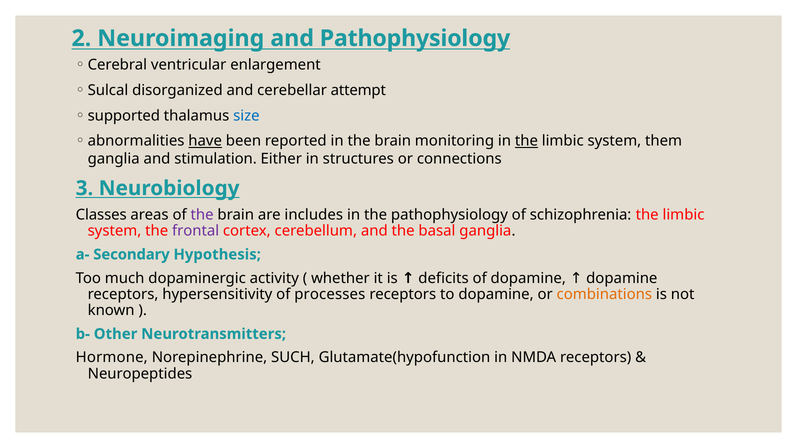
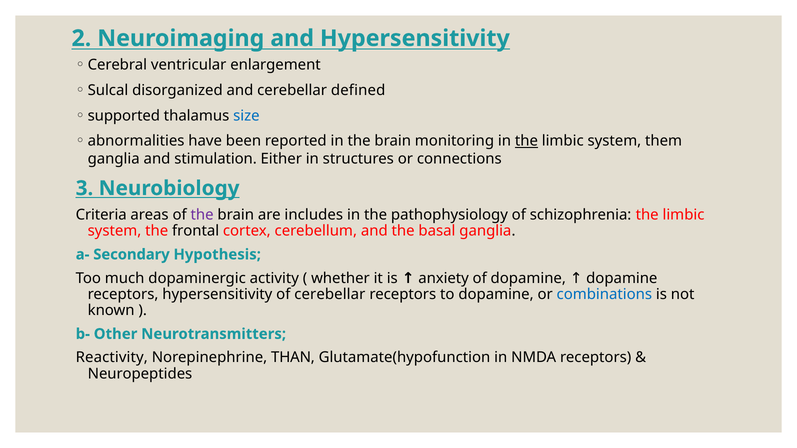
and Pathophysiology: Pathophysiology -> Hypersensitivity
attempt: attempt -> defined
have underline: present -> none
Classes: Classes -> Criteria
frontal colour: purple -> black
deficits: deficits -> anxiety
of processes: processes -> cerebellar
combinations colour: orange -> blue
Hormone: Hormone -> Reactivity
SUCH: SUCH -> THAN
